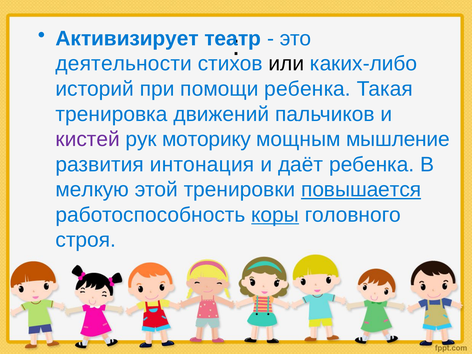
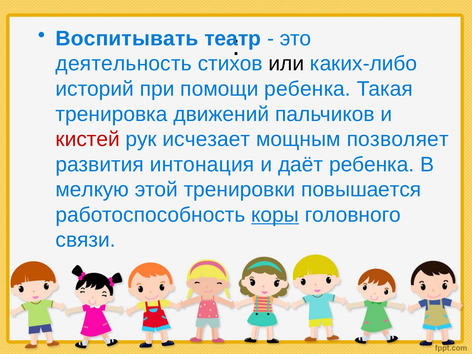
Активизирует: Активизирует -> Воспитывать
деятельности: деятельности -> деятельность
кистей colour: purple -> red
моторику: моторику -> исчезает
мышление: мышление -> позволяет
повышается underline: present -> none
строя: строя -> связи
